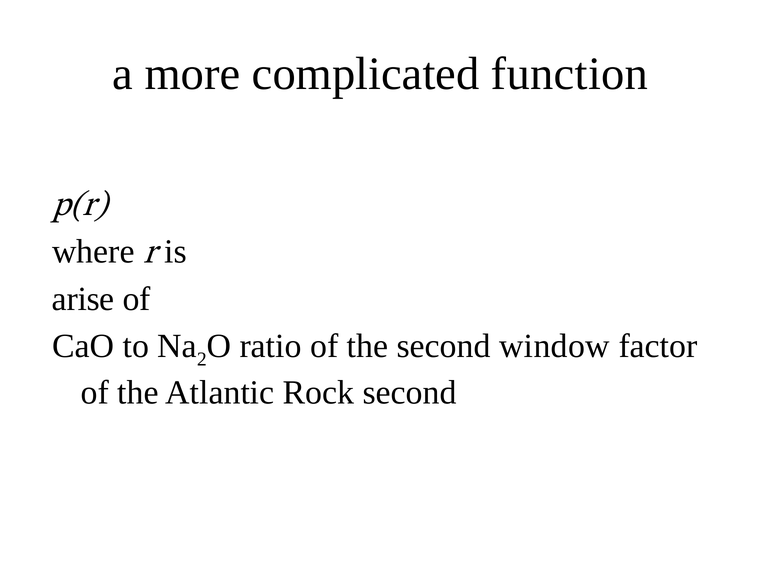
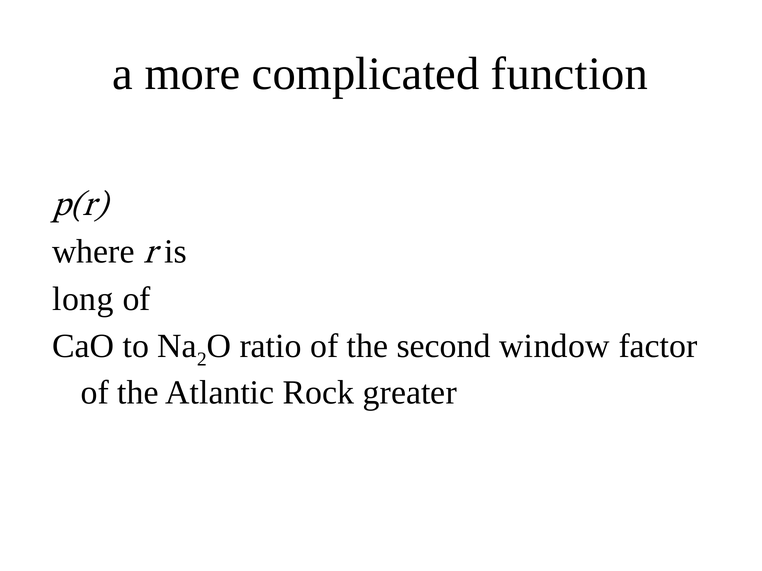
arise: arise -> long
Rock second: second -> greater
